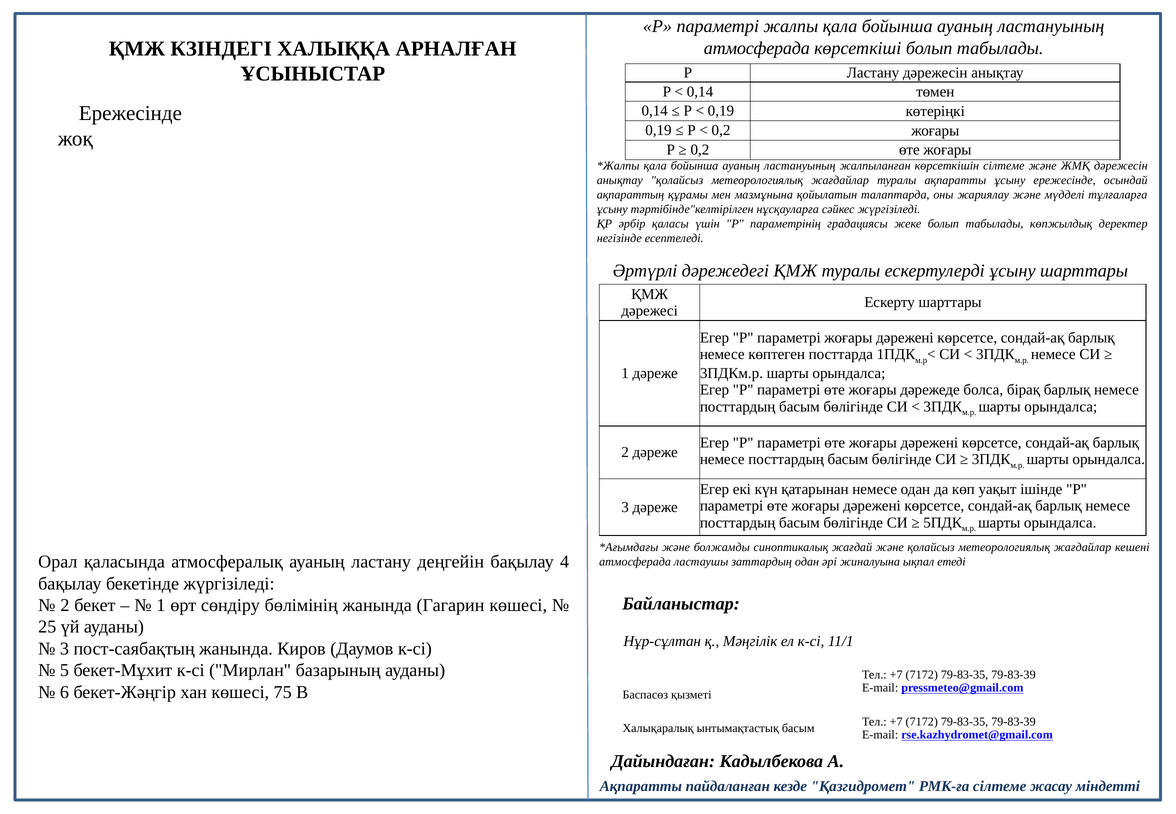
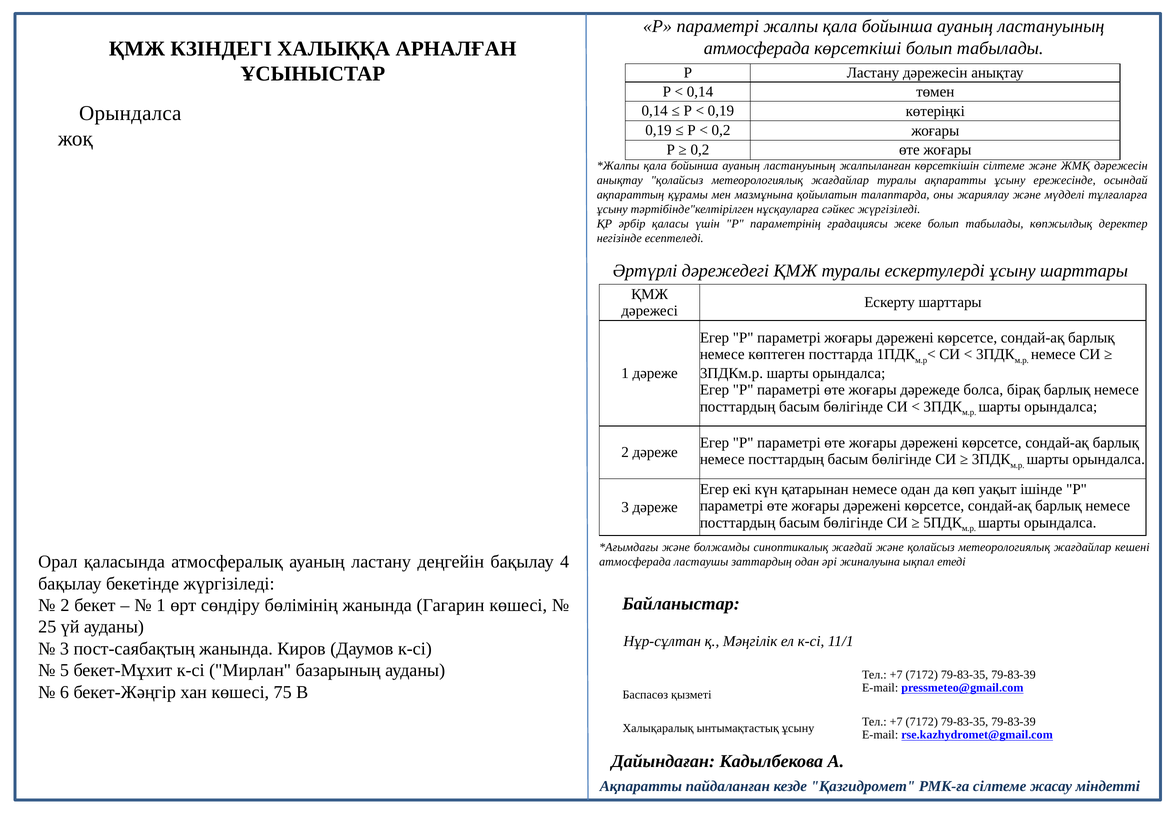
Ережесінде at (130, 114): Ережесінде -> Орындалса
ынтымақтастық басым: басым -> ұсыну
